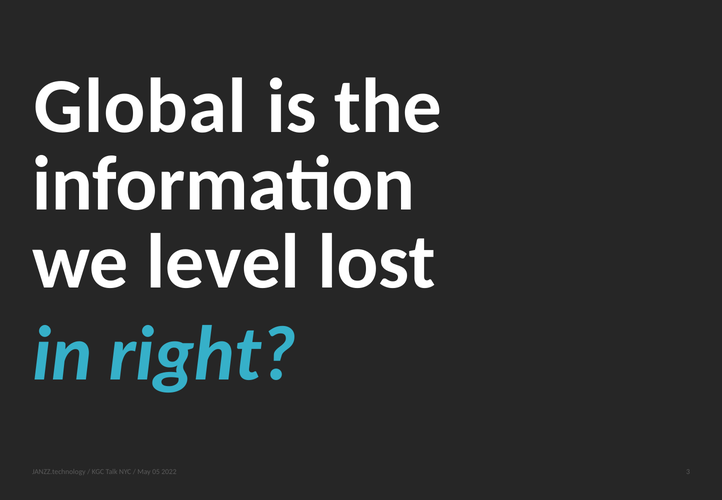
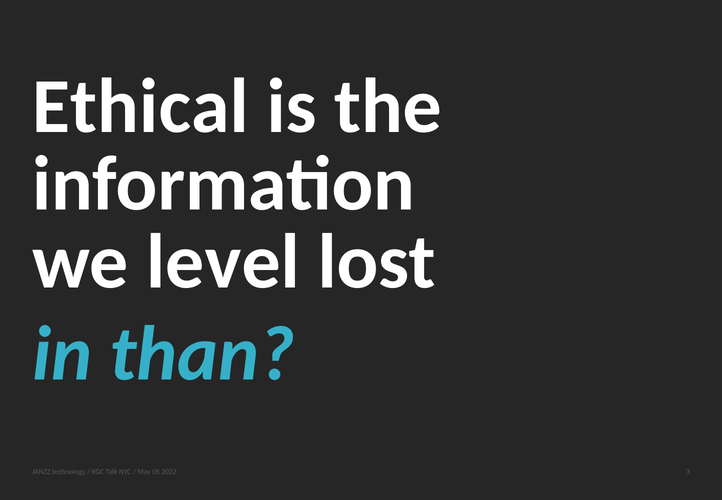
Global: Global -> Ethical
right: right -> than
